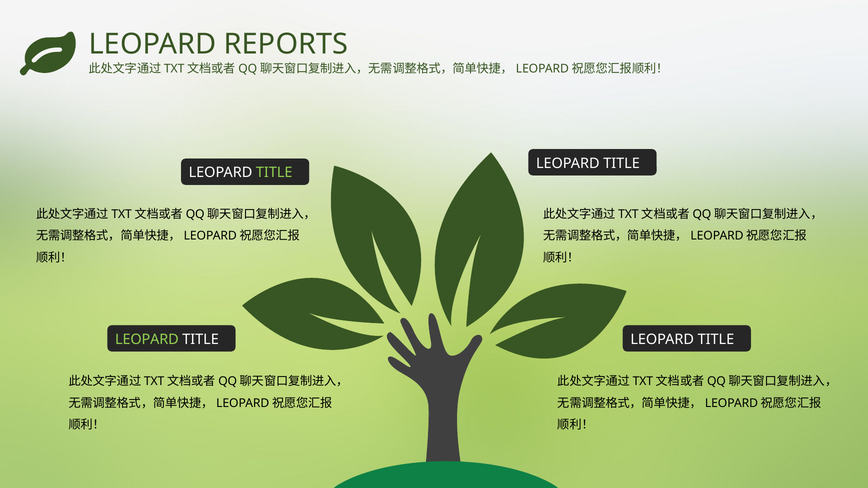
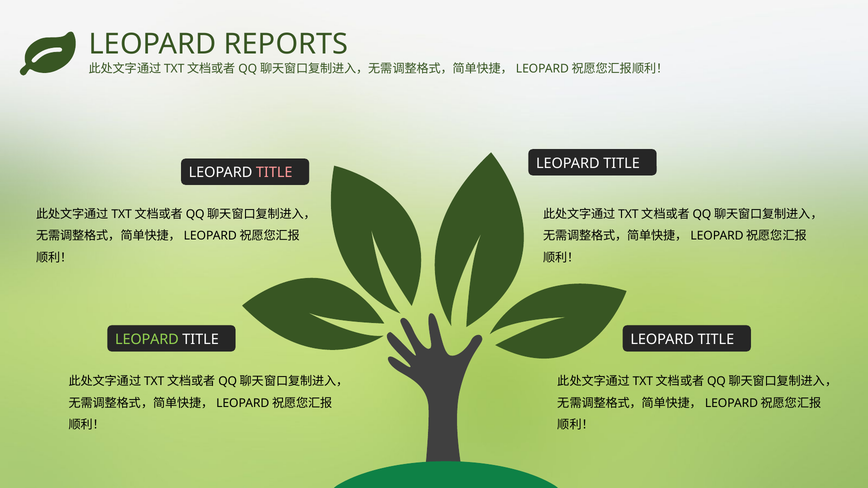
TITLE at (274, 173) colour: light green -> pink
